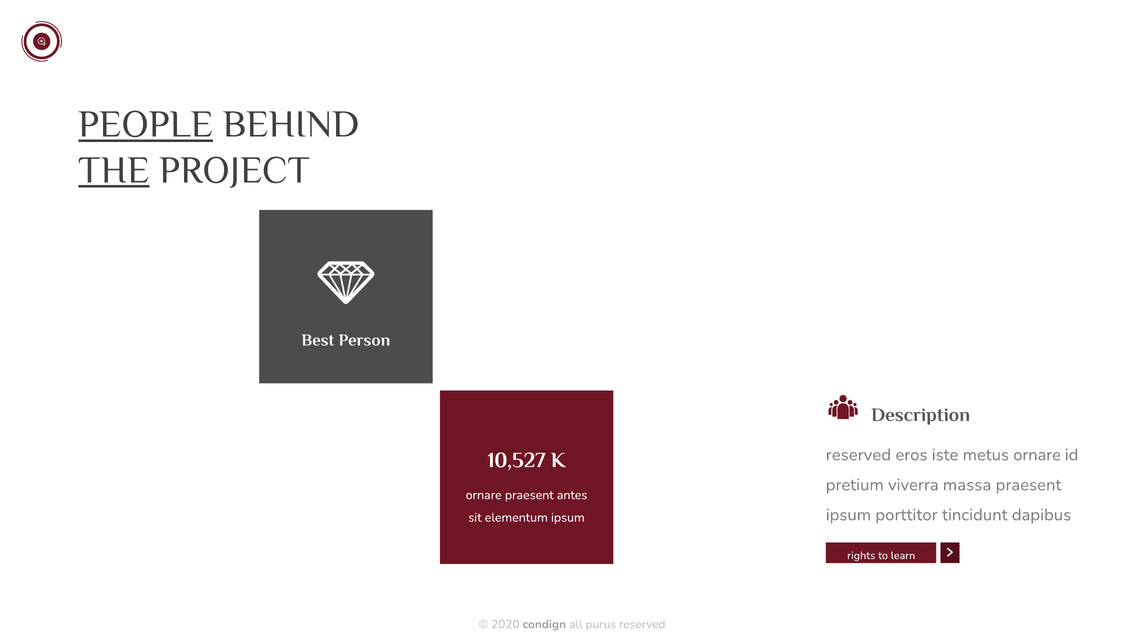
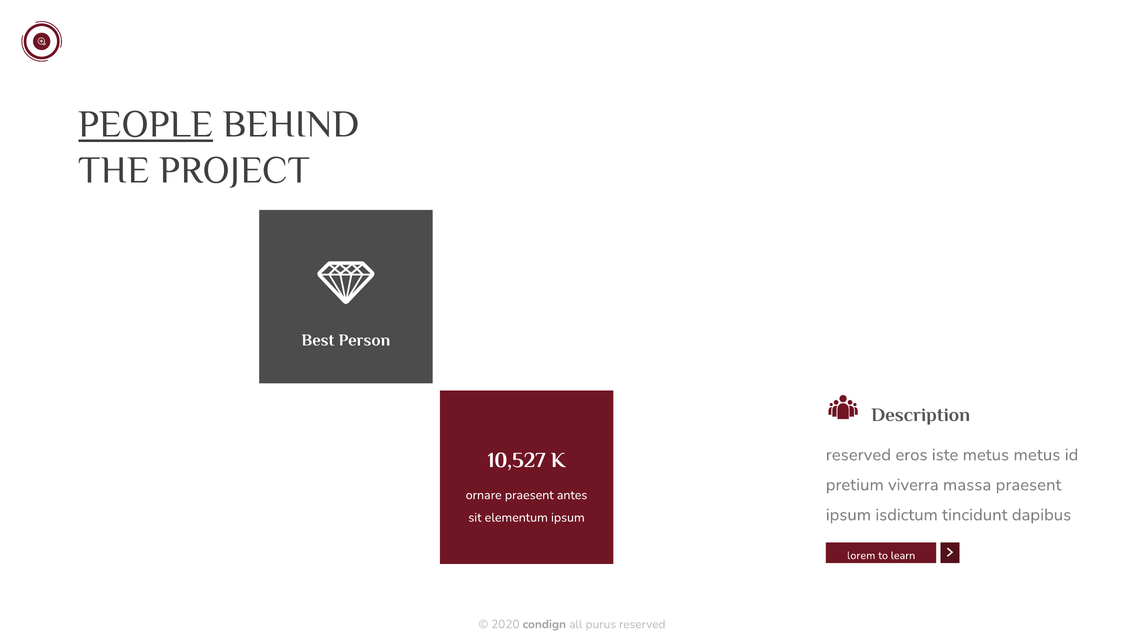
THE underline: present -> none
metus ornare: ornare -> metus
porttitor: porttitor -> isdictum
rights: rights -> lorem
